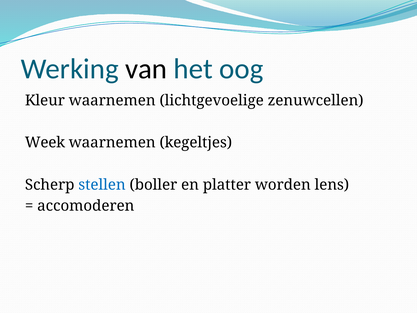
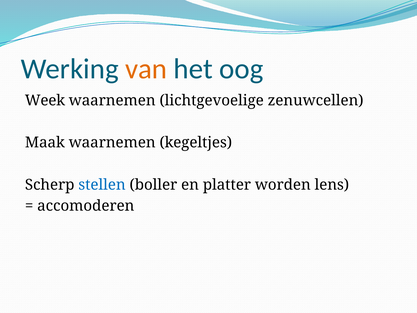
van colour: black -> orange
Kleur: Kleur -> Week
Week: Week -> Maak
